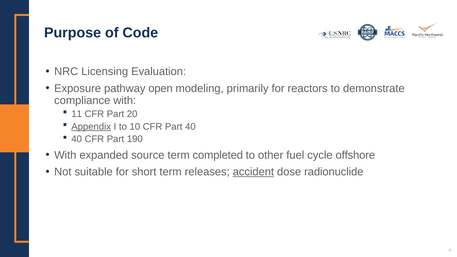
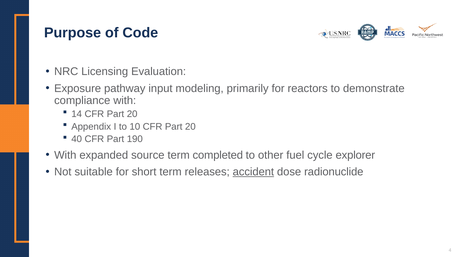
open: open -> input
11: 11 -> 14
Appendix underline: present -> none
10 CFR Part 40: 40 -> 20
offshore: offshore -> explorer
